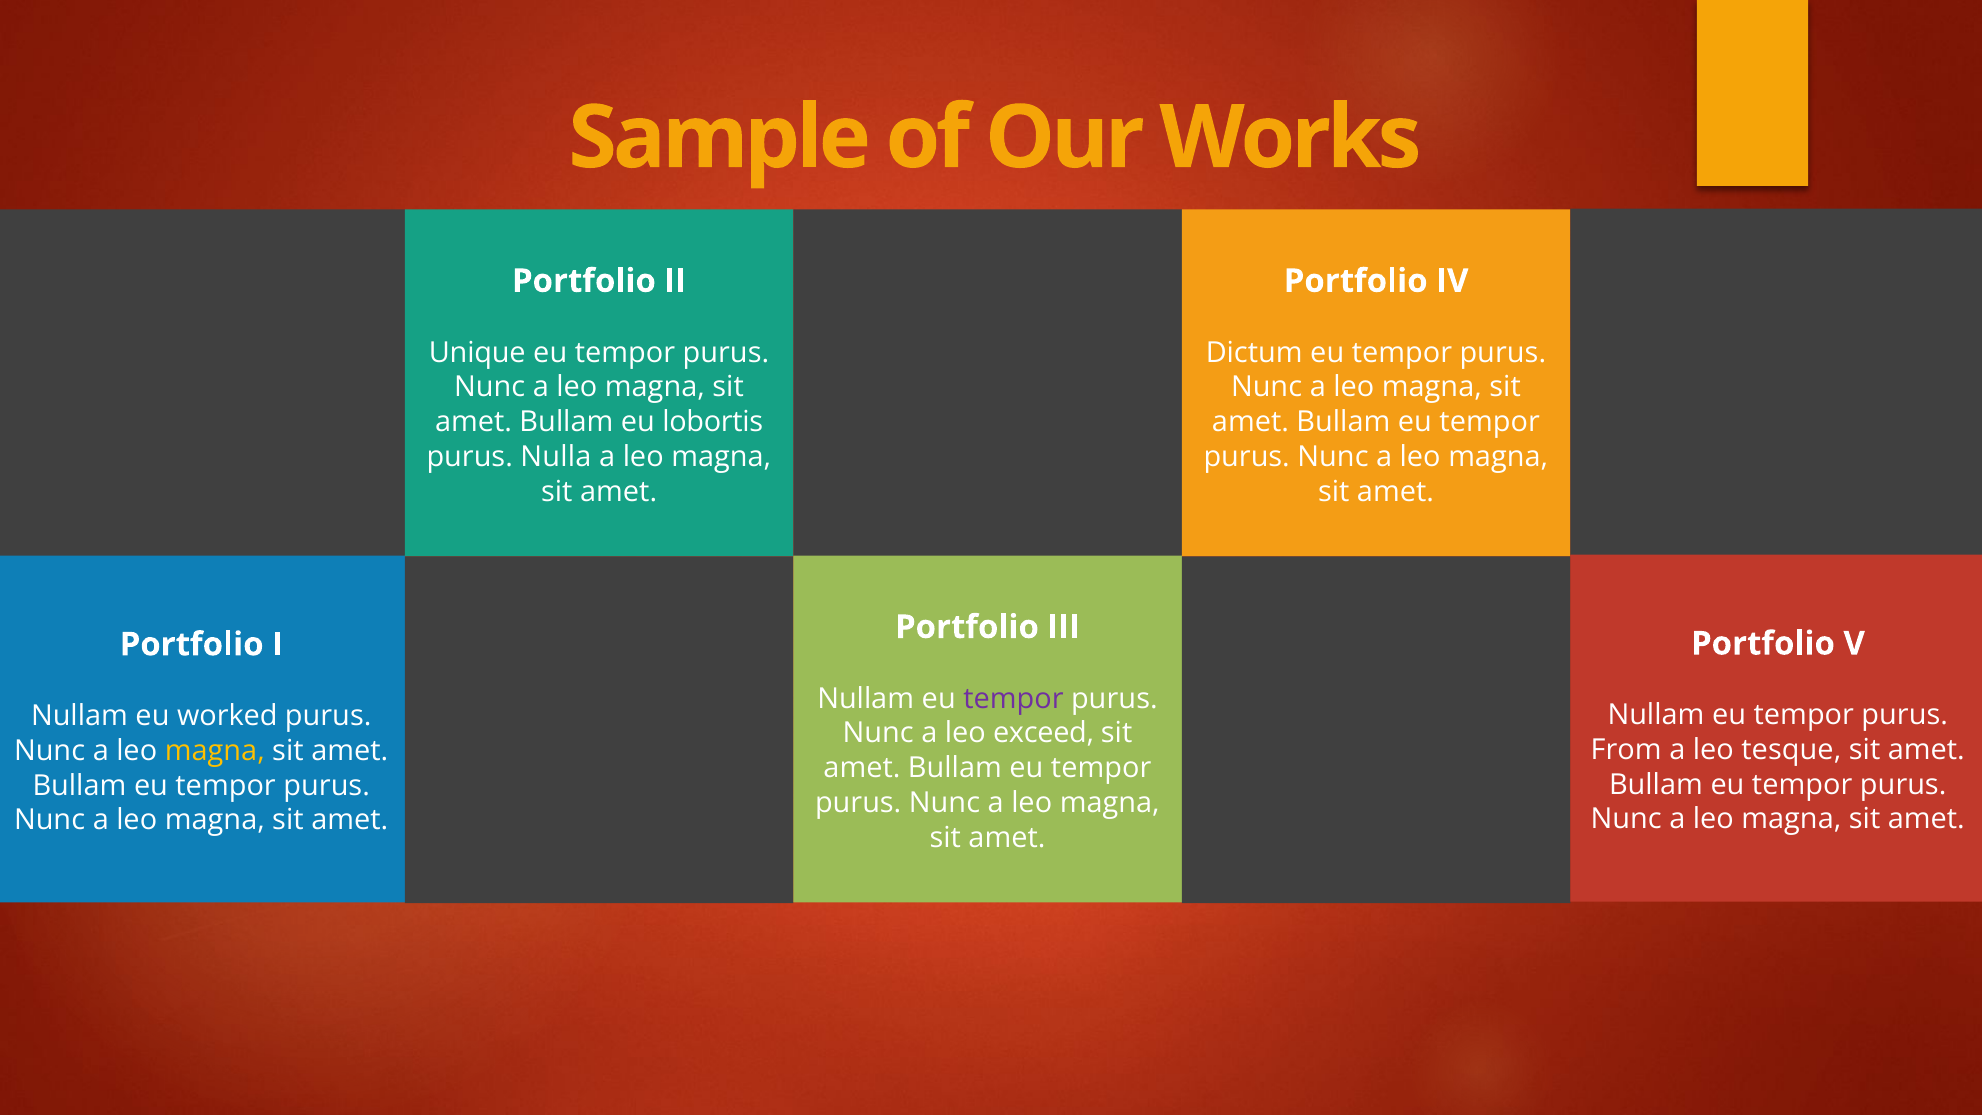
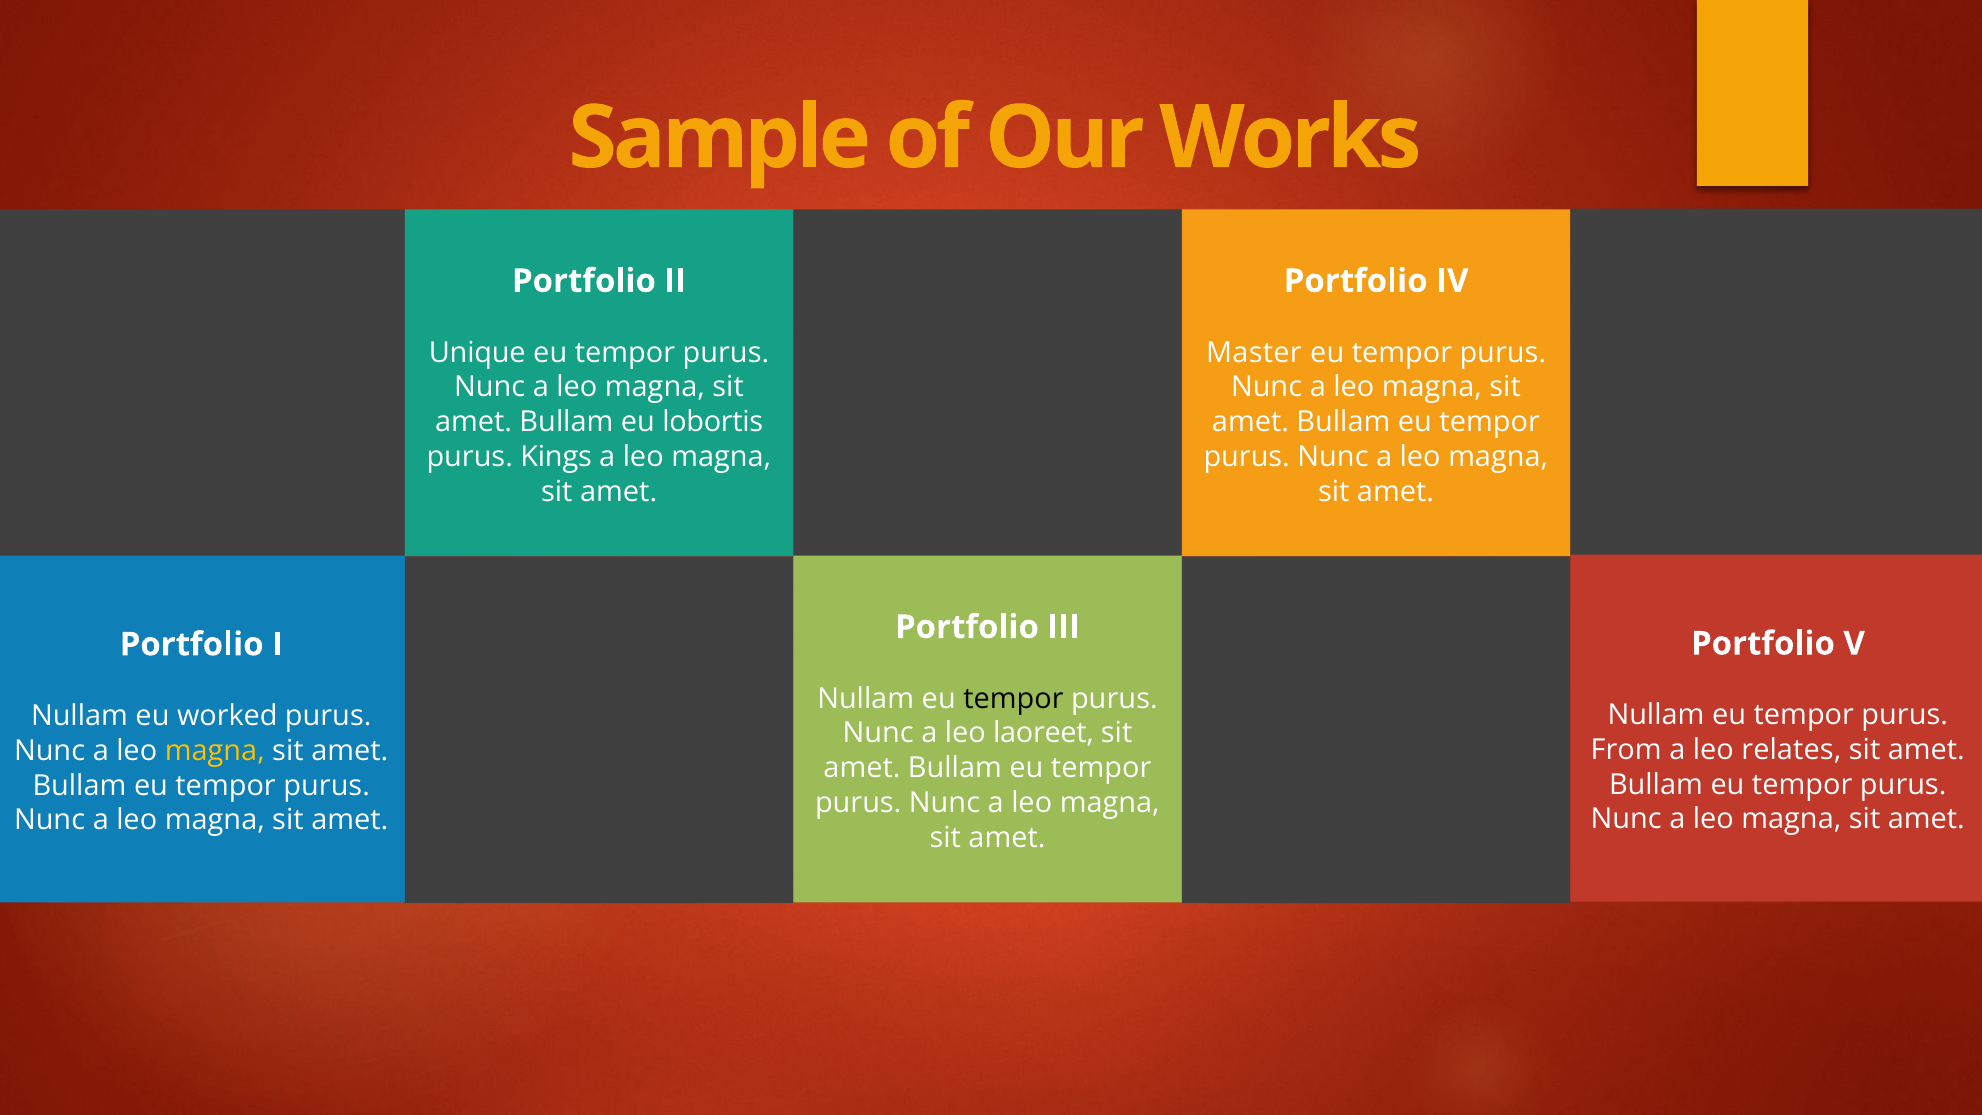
Dictum: Dictum -> Master
Nulla: Nulla -> Kings
tempor at (1013, 699) colour: purple -> black
exceed: exceed -> laoreet
tesque: tesque -> relates
